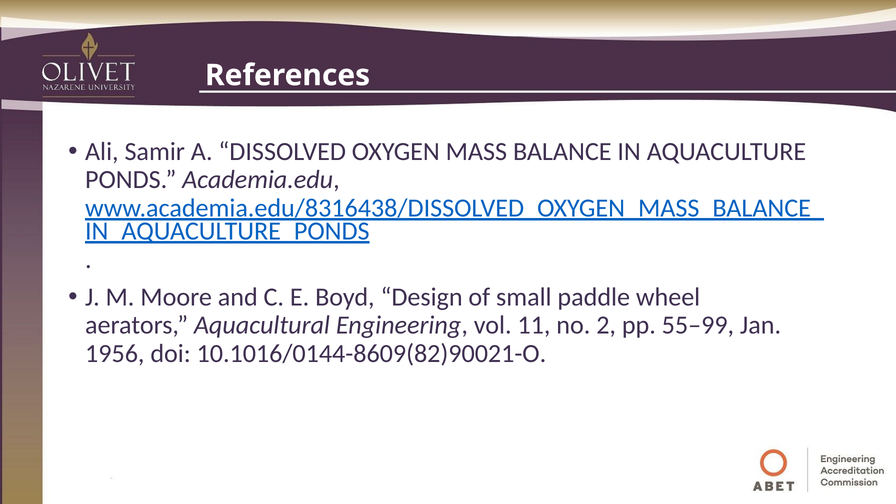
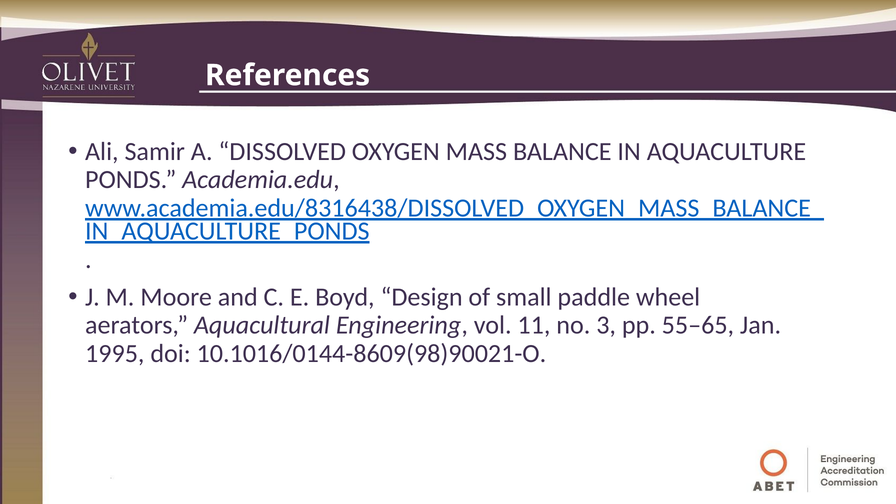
2: 2 -> 3
55–99: 55–99 -> 55–65
1956: 1956 -> 1995
10.1016/0144-8609(82)90021-O: 10.1016/0144-8609(82)90021-O -> 10.1016/0144-8609(98)90021-O
